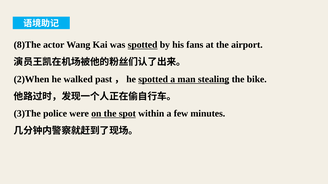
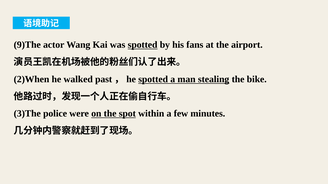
8)The: 8)The -> 9)The
